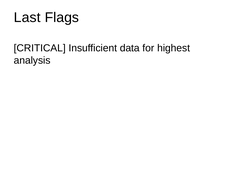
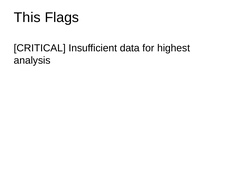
Last: Last -> This
